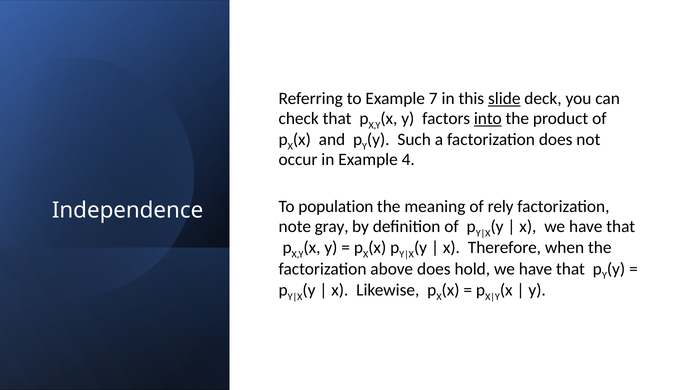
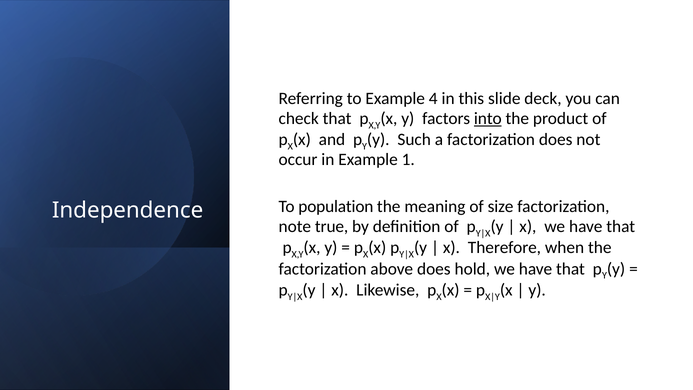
7: 7 -> 4
slide underline: present -> none
4: 4 -> 1
rely: rely -> size
gray: gray -> true
